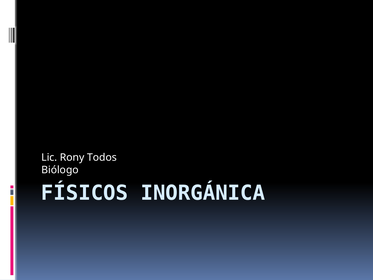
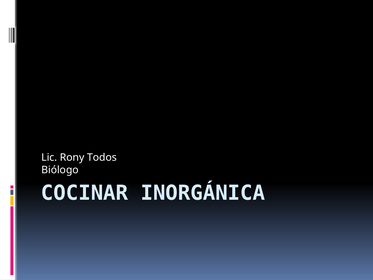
FÍSICOS: FÍSICOS -> COCINAR
